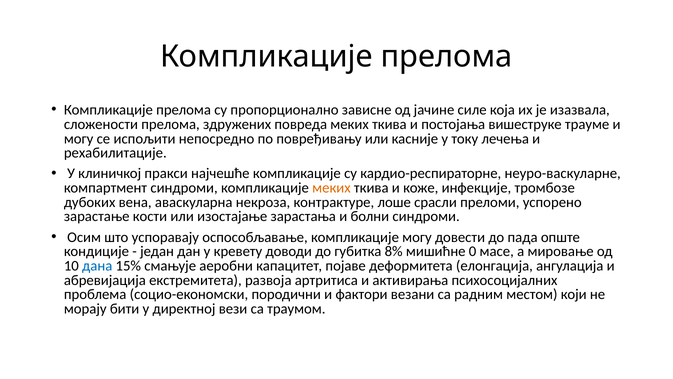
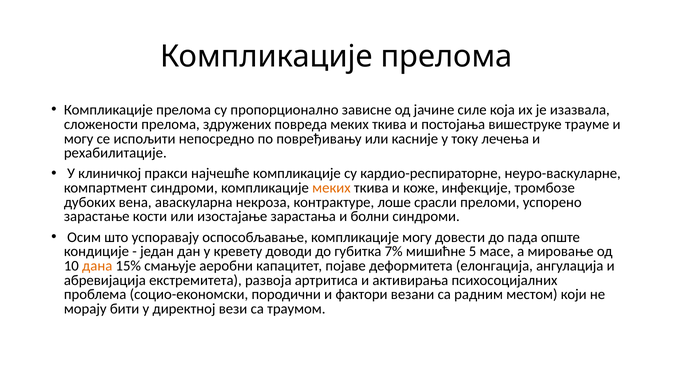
8%: 8% -> 7%
0: 0 -> 5
дана colour: blue -> orange
